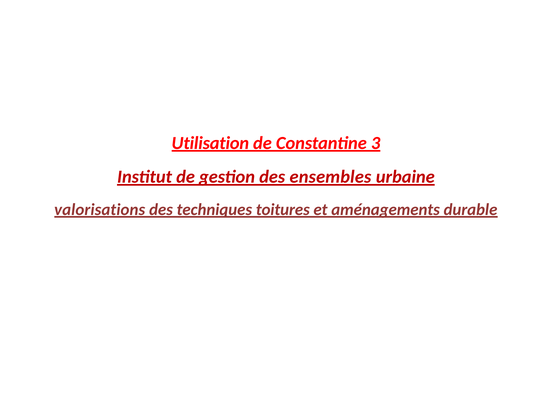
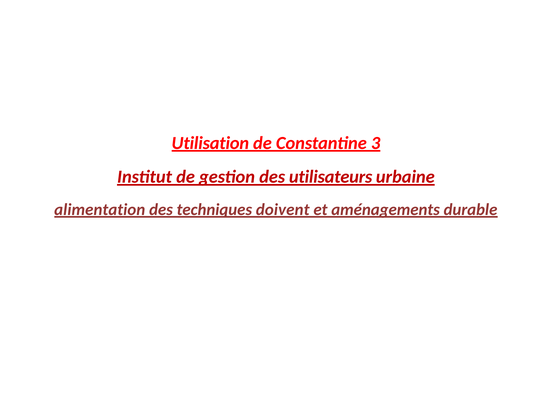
ensembles: ensembles -> utilisateurs
valorisations: valorisations -> alimentation
toitures: toitures -> doivent
